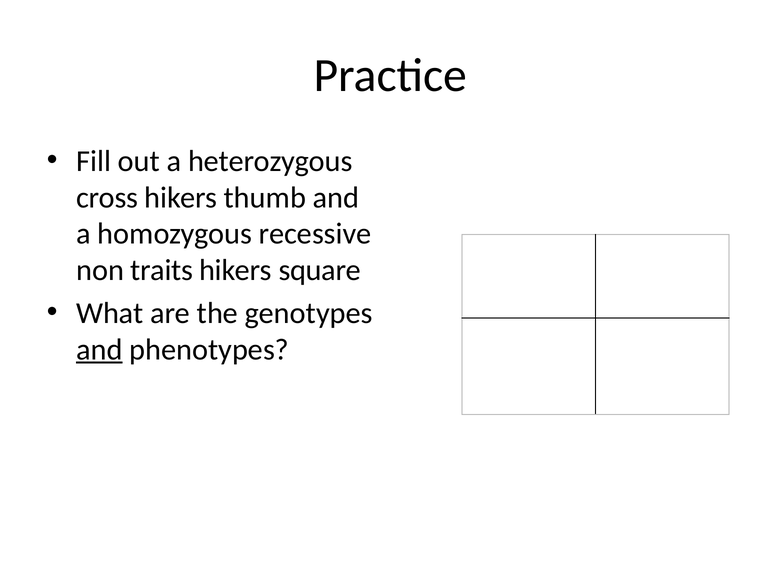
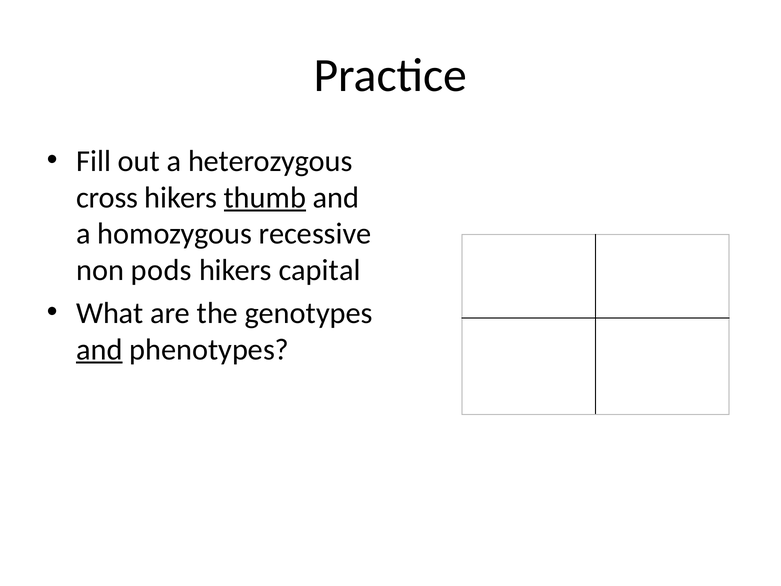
thumb underline: none -> present
traits: traits -> pods
square: square -> capital
